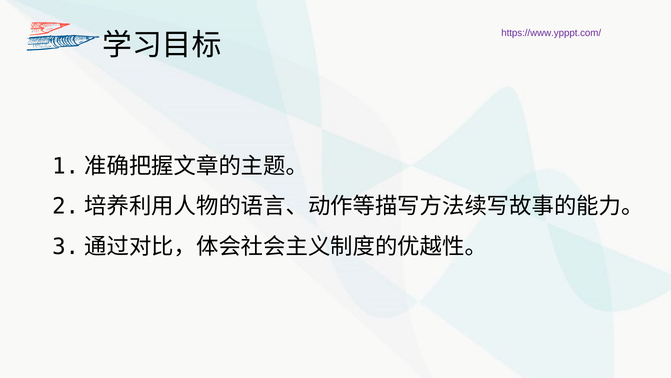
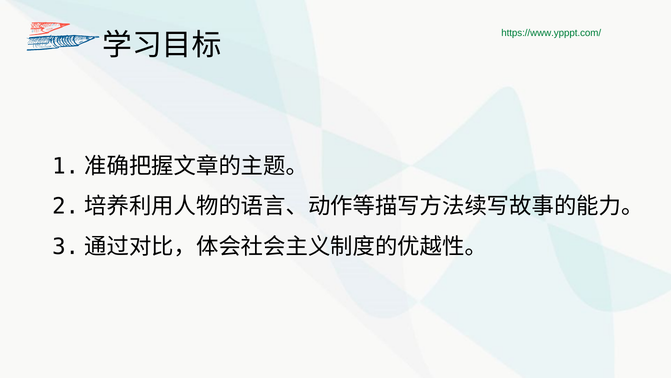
https://www.ypppt.com/ colour: purple -> green
